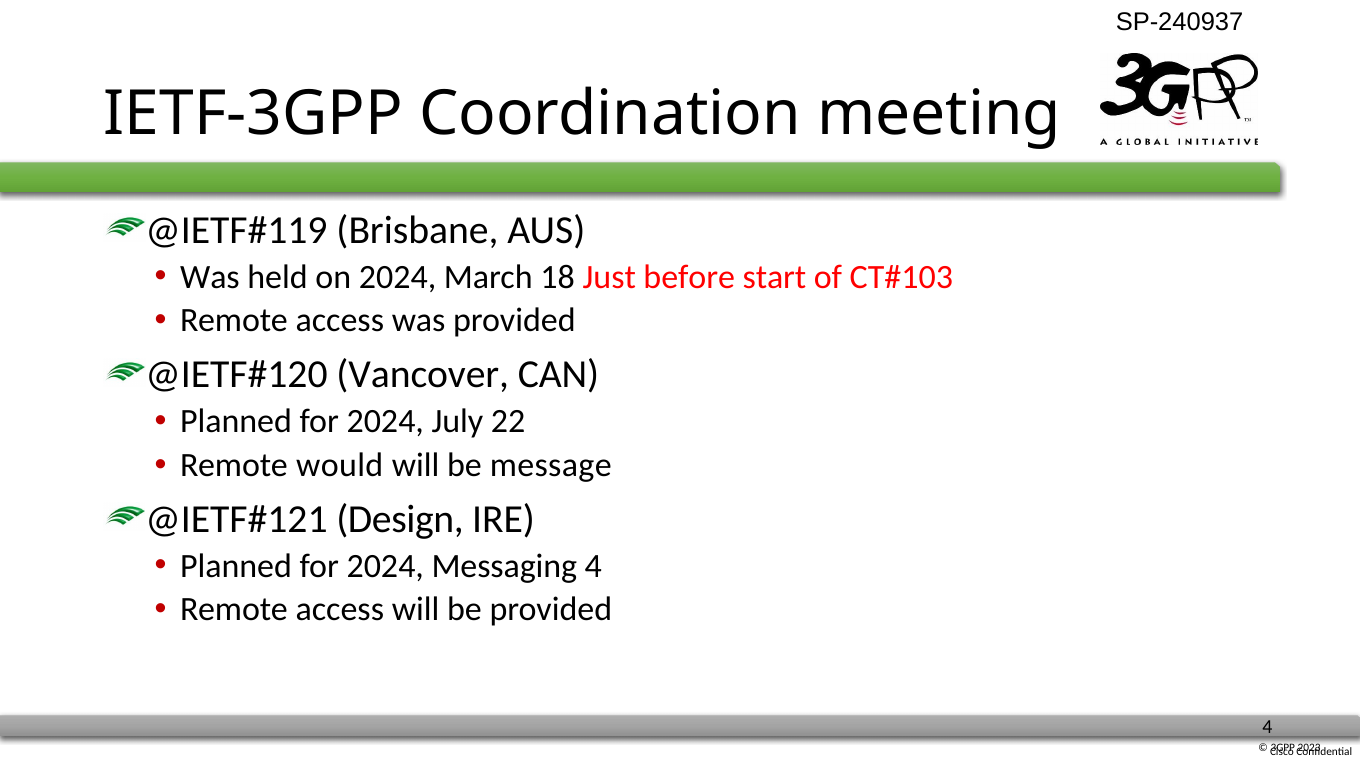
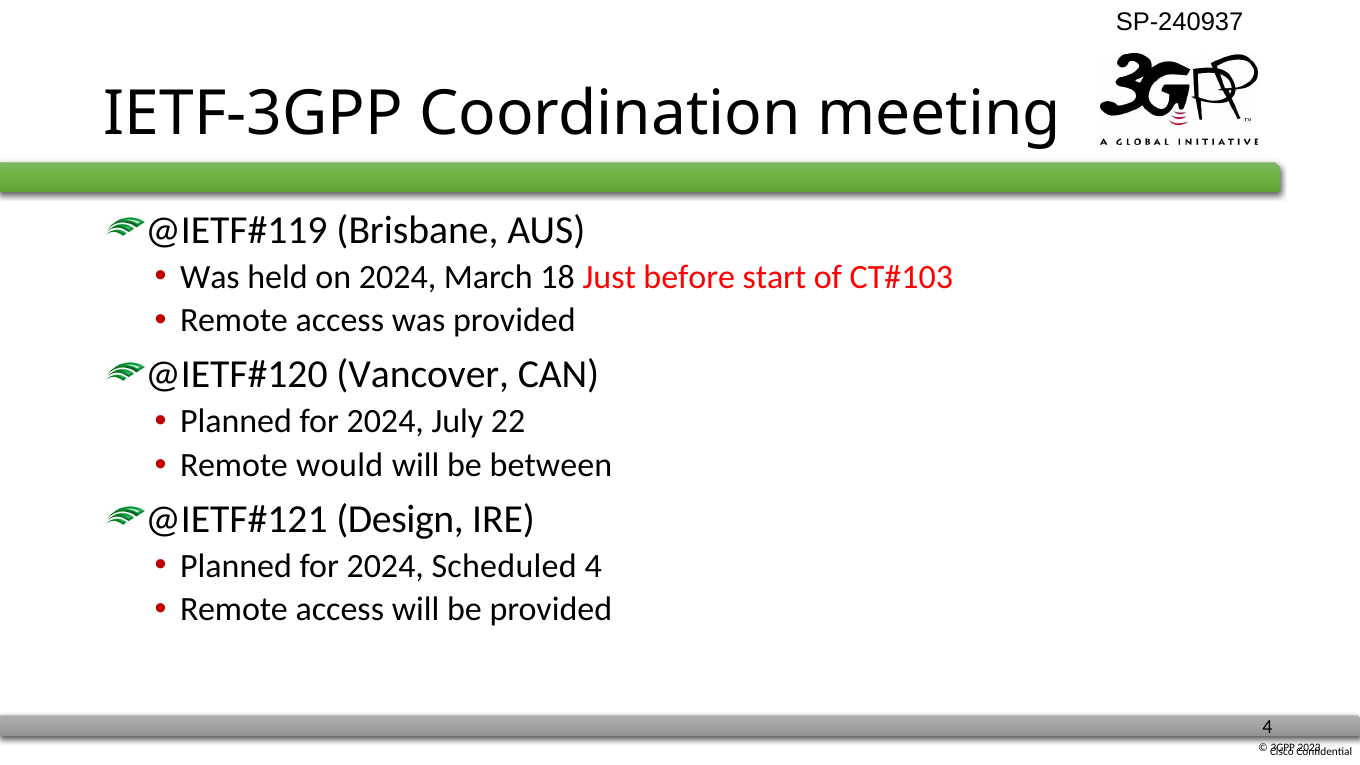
message: message -> between
Messaging: Messaging -> Scheduled
